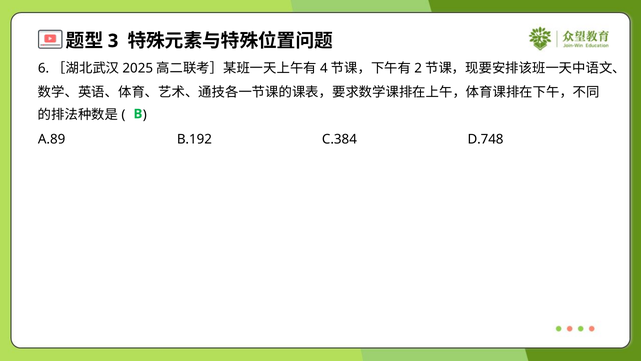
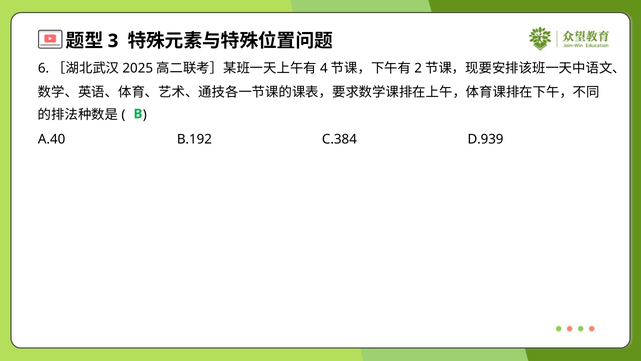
A.89: A.89 -> A.40
D.748: D.748 -> D.939
